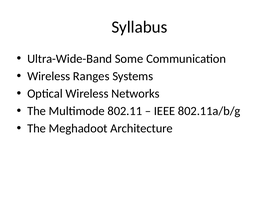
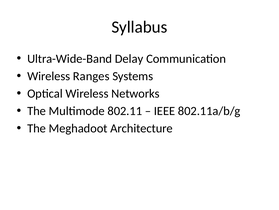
Some: Some -> Delay
